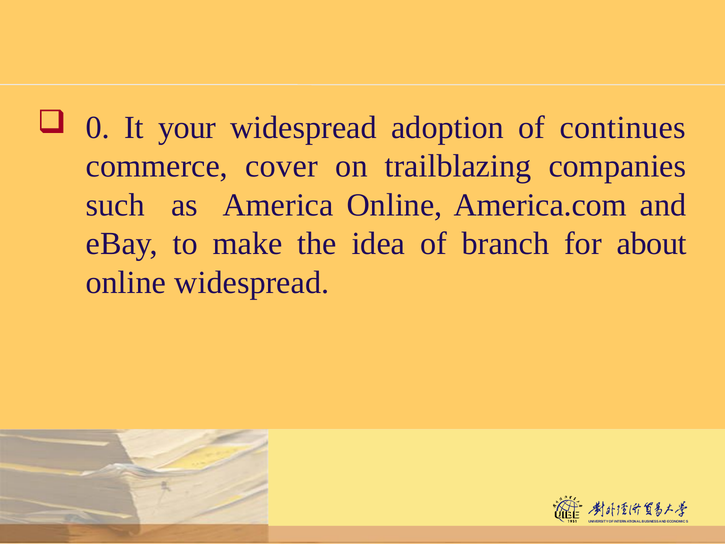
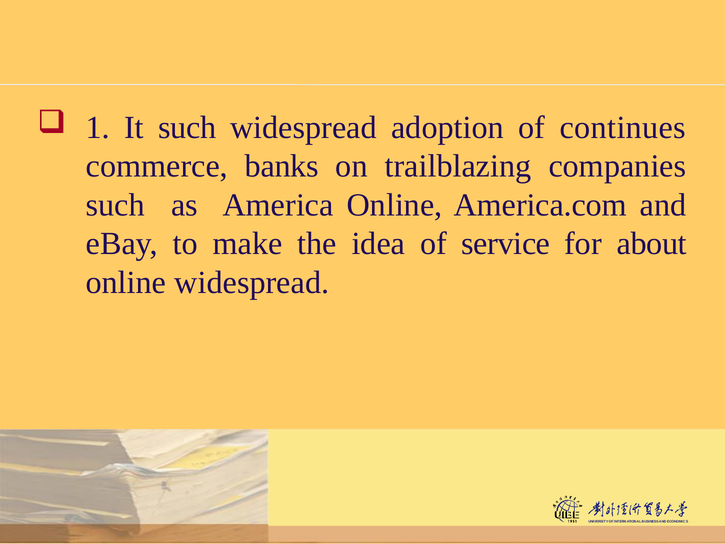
0: 0 -> 1
It your: your -> such
cover: cover -> banks
branch: branch -> service
